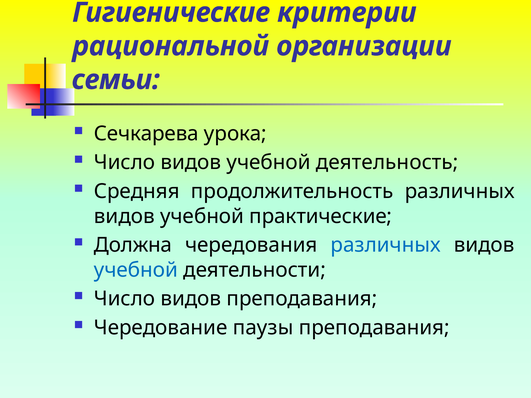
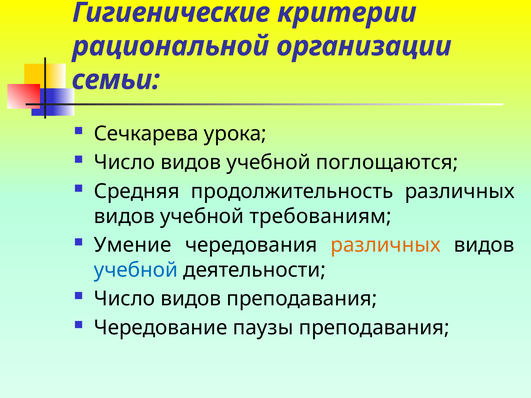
деятельность: деятельность -> поглощаются
практические: практические -> требованиям
Должна: Должна -> Умение
различных at (386, 245) colour: blue -> orange
